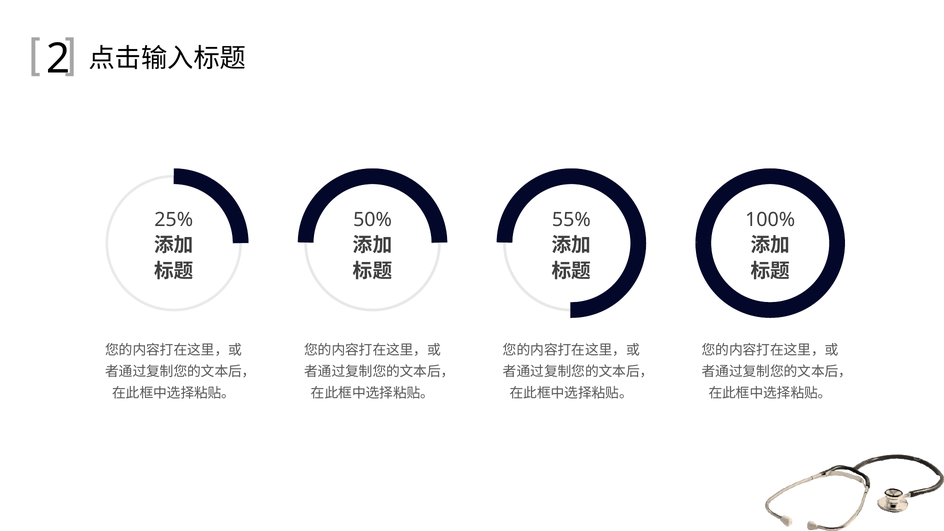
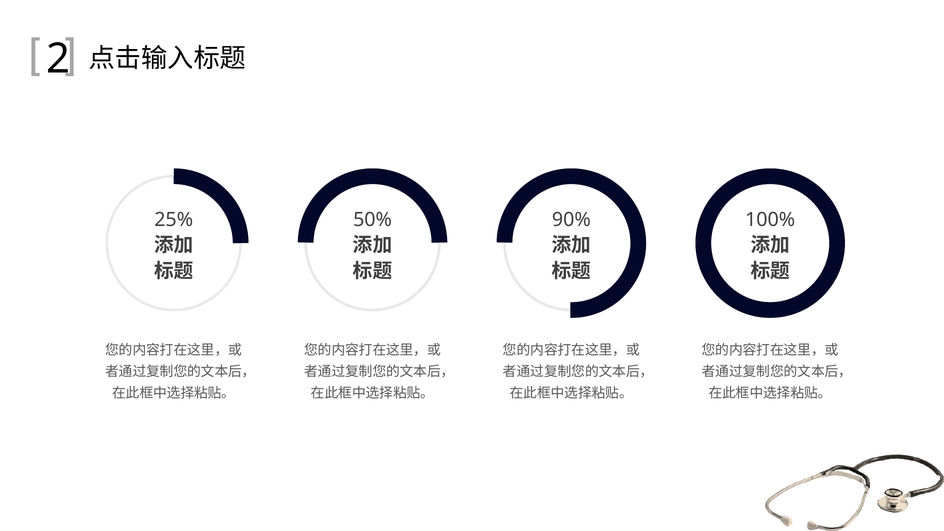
55%: 55% -> 90%
